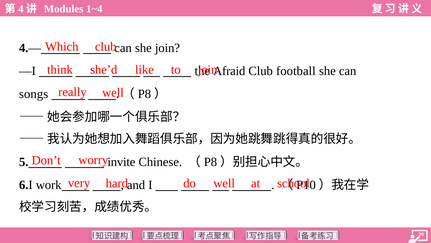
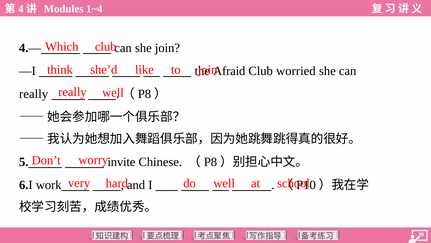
football: football -> worried
songs at (34, 94): songs -> really
